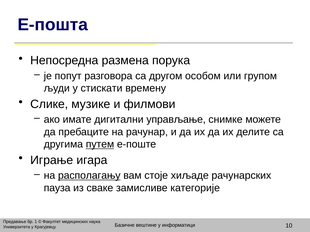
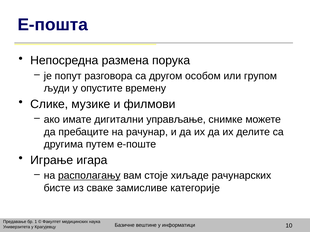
стискати: стискати -> опустите
путем underline: present -> none
пауза: пауза -> бисте
